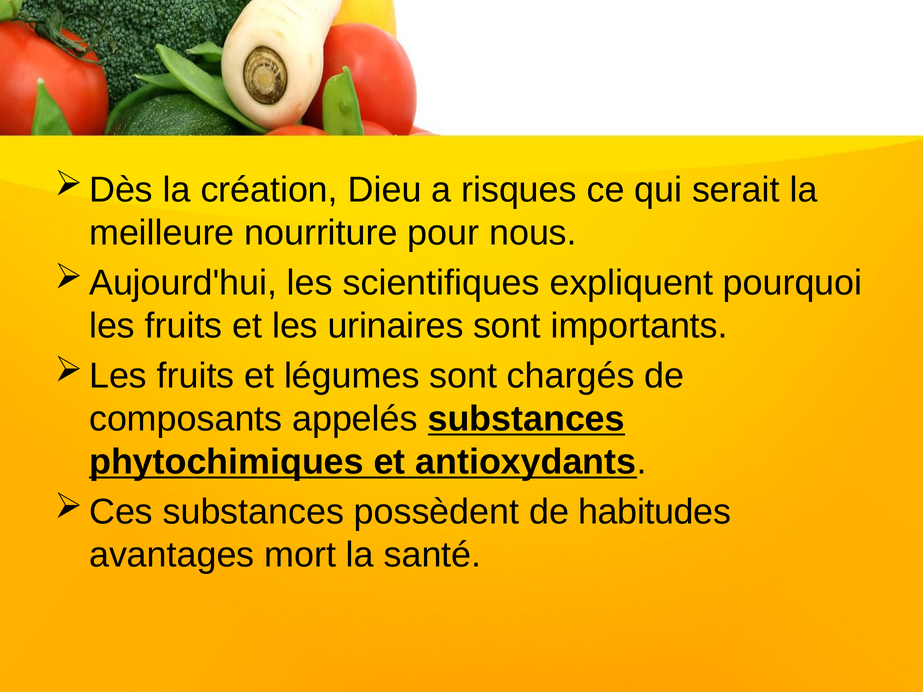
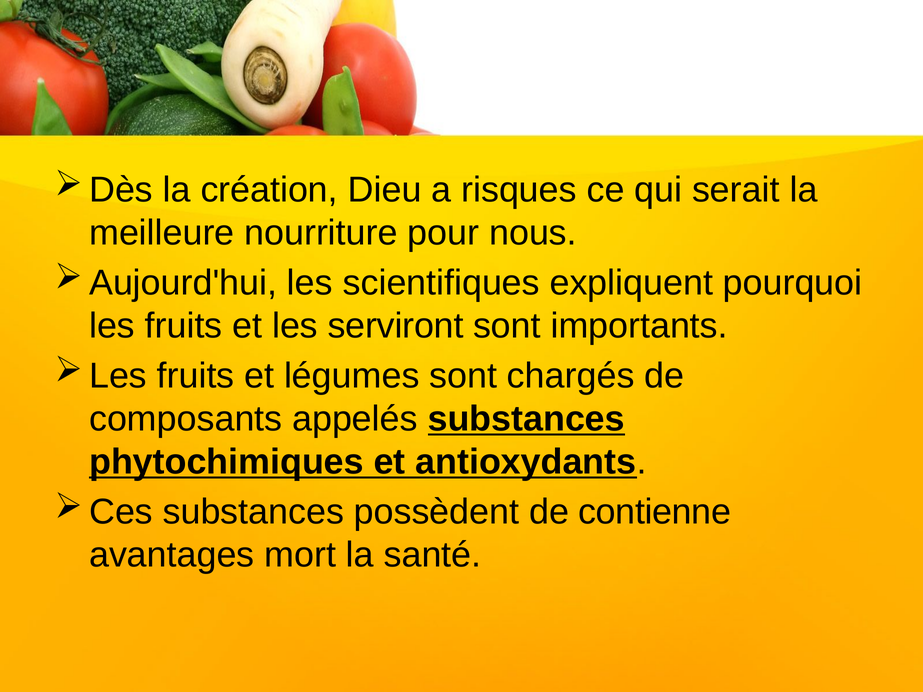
urinaires: urinaires -> serviront
habitudes: habitudes -> contienne
